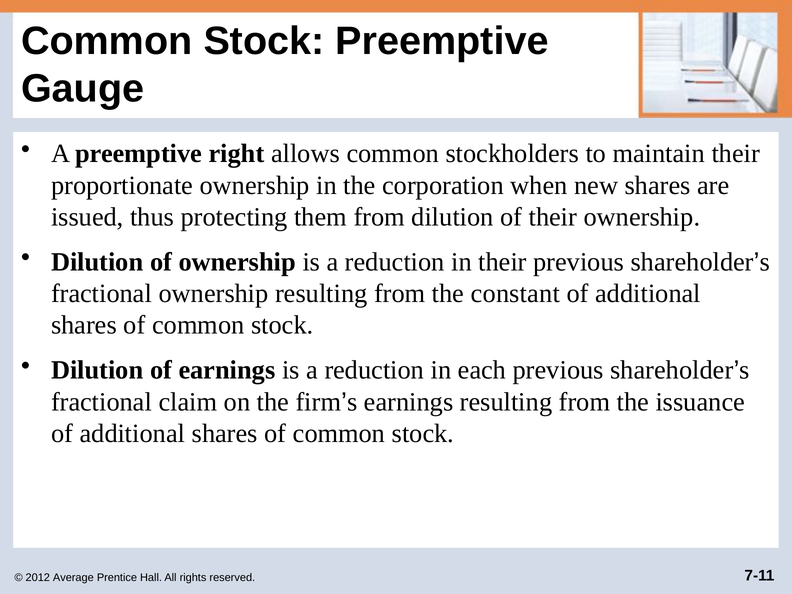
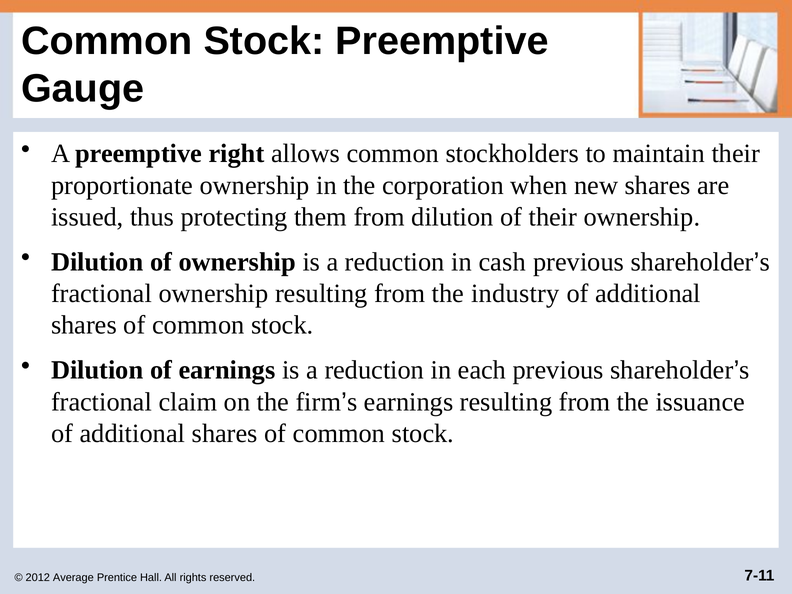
in their: their -> cash
constant: constant -> industry
